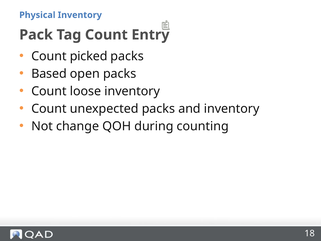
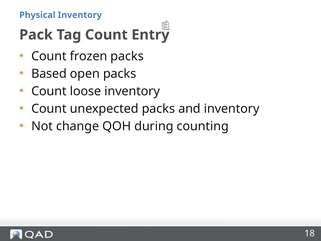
picked: picked -> frozen
